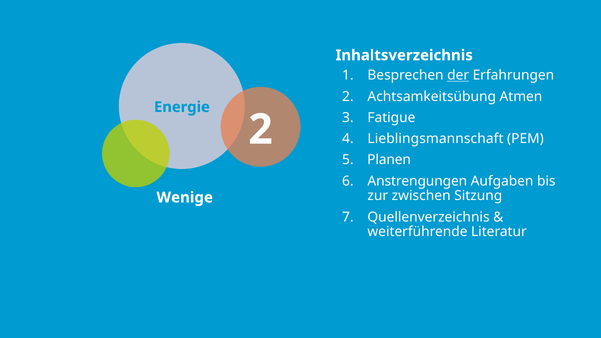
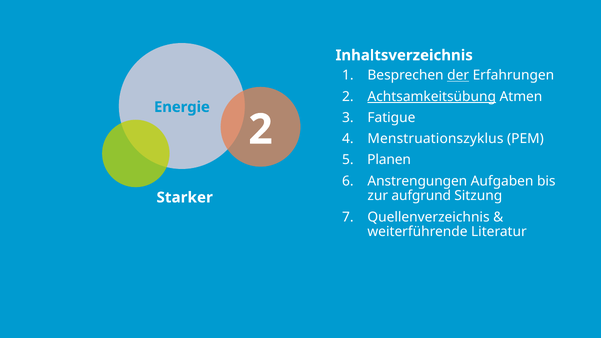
Achtsamkeitsübung underline: none -> present
Lieblingsmannschaft: Lieblingsmannschaft -> Menstruationszyklus
zwischen: zwischen -> aufgrund
Wenige: Wenige -> Starker
